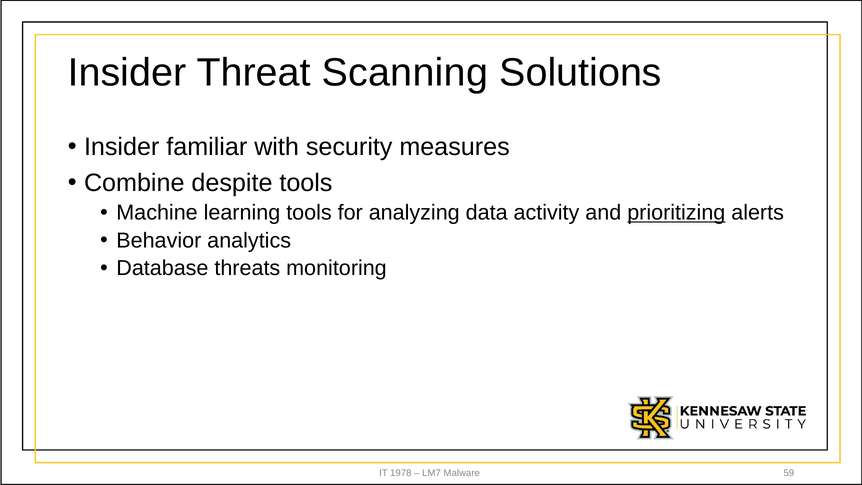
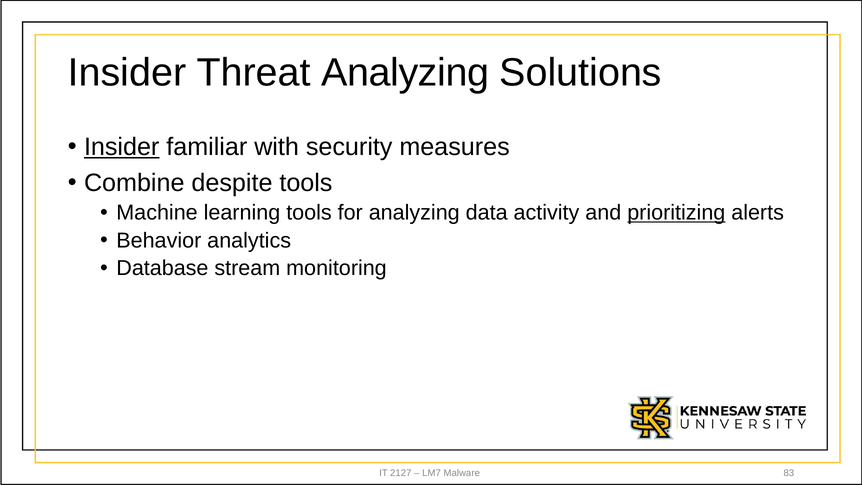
Threat Scanning: Scanning -> Analyzing
Insider at (122, 147) underline: none -> present
threats: threats -> stream
1978: 1978 -> 2127
59: 59 -> 83
